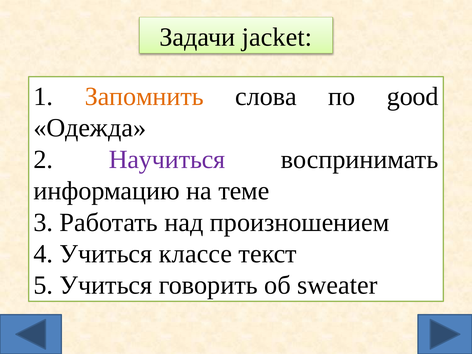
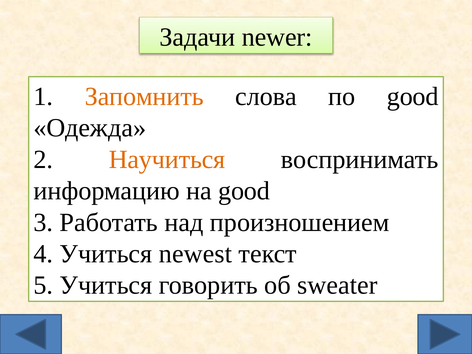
jacket: jacket -> newer
Научиться colour: purple -> orange
на теме: теме -> good
классе: классе -> newest
